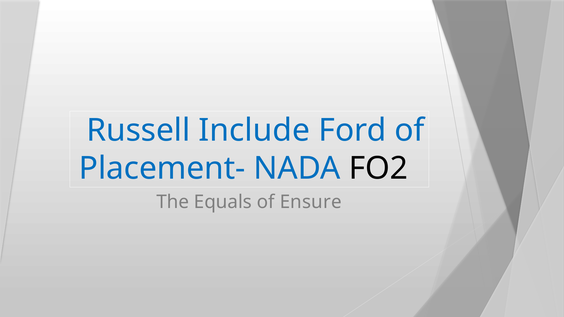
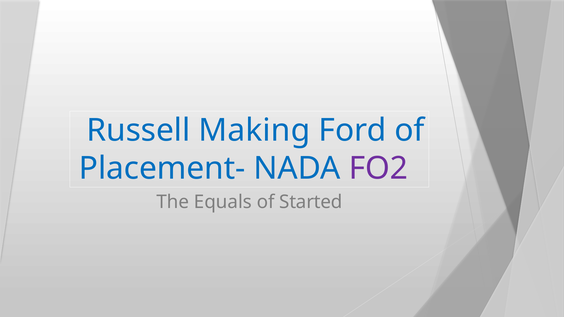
Include: Include -> Making
FO2 colour: black -> purple
Ensure: Ensure -> Started
